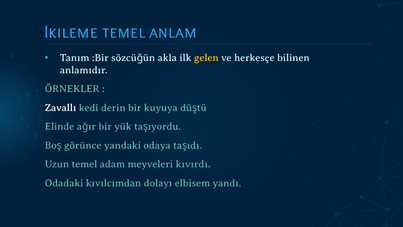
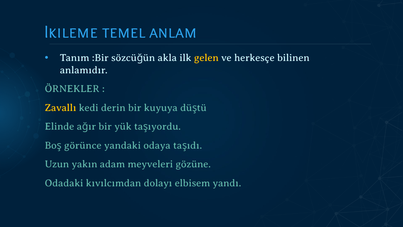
Zavallı colour: white -> yellow
Uzun temel: temel -> yakın
kıvırdı: kıvırdı -> gözüne
